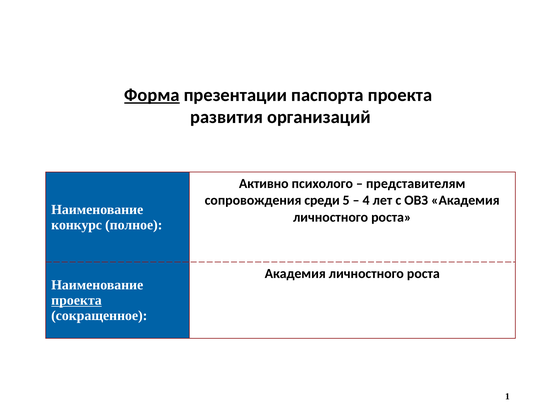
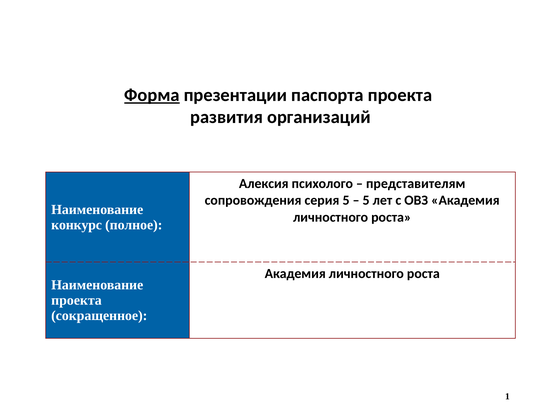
Активно: Активно -> Алексия
среди: среди -> серия
4 at (366, 200): 4 -> 5
проекта at (76, 300) underline: present -> none
